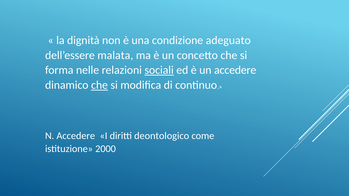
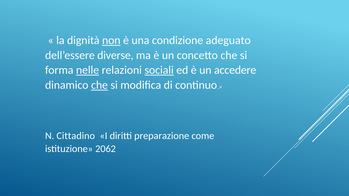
non underline: none -> present
malata: malata -> diverse
nelle underline: none -> present
N Accedere: Accedere -> Cittadino
deontologico: deontologico -> preparazione
2000: 2000 -> 2062
